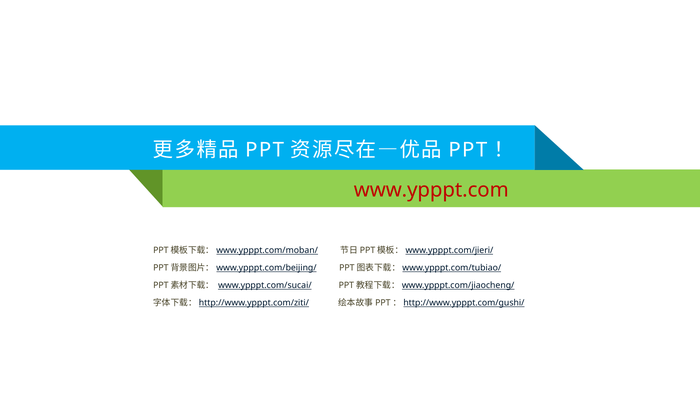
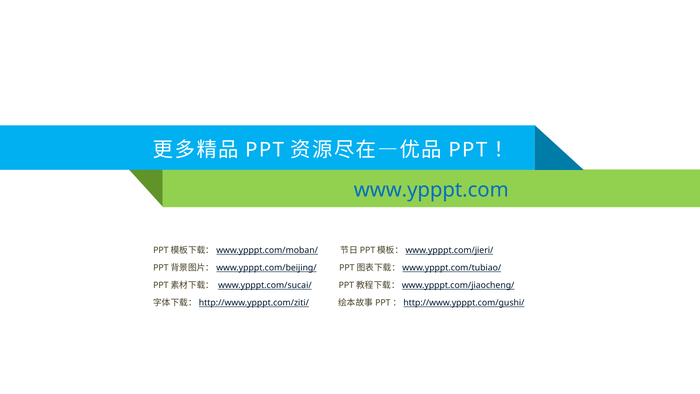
www.ypppt.com colour: red -> blue
